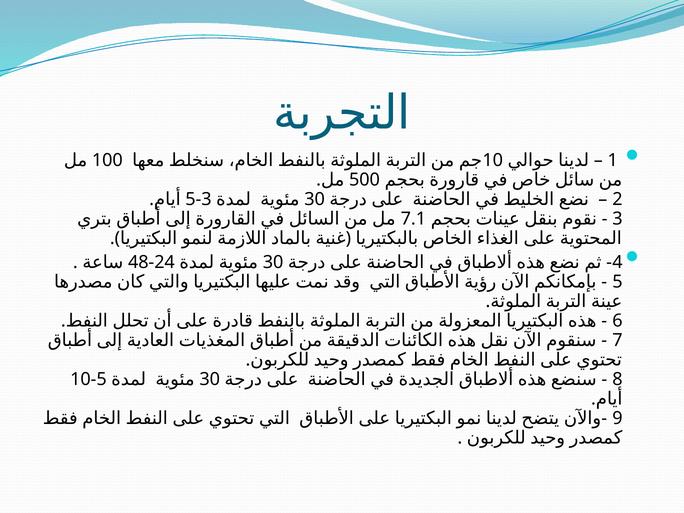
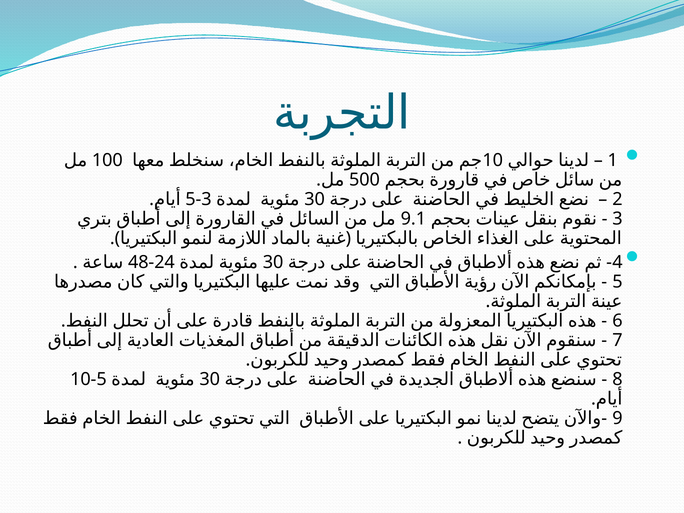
7.1: 7.1 -> 9.1
